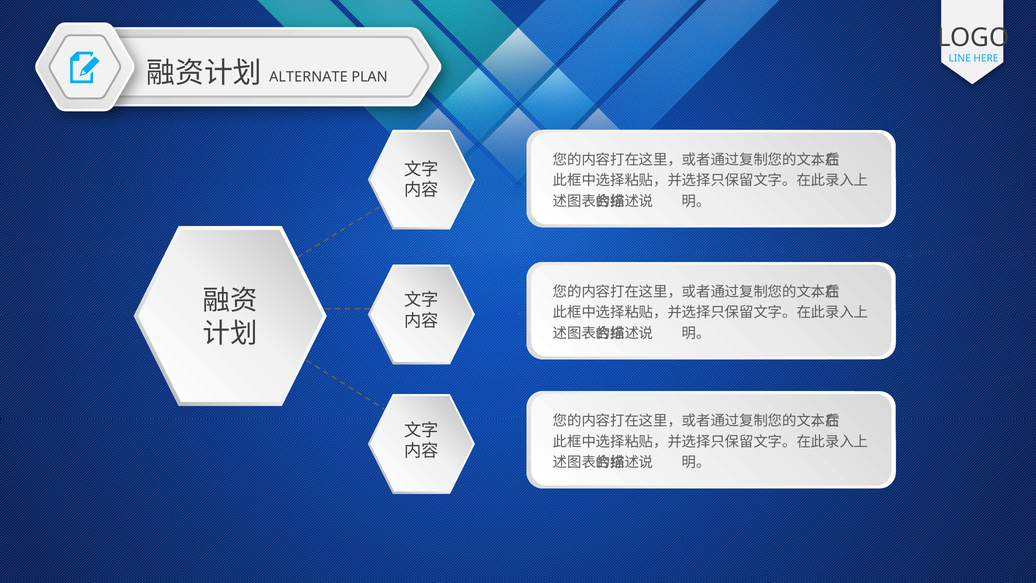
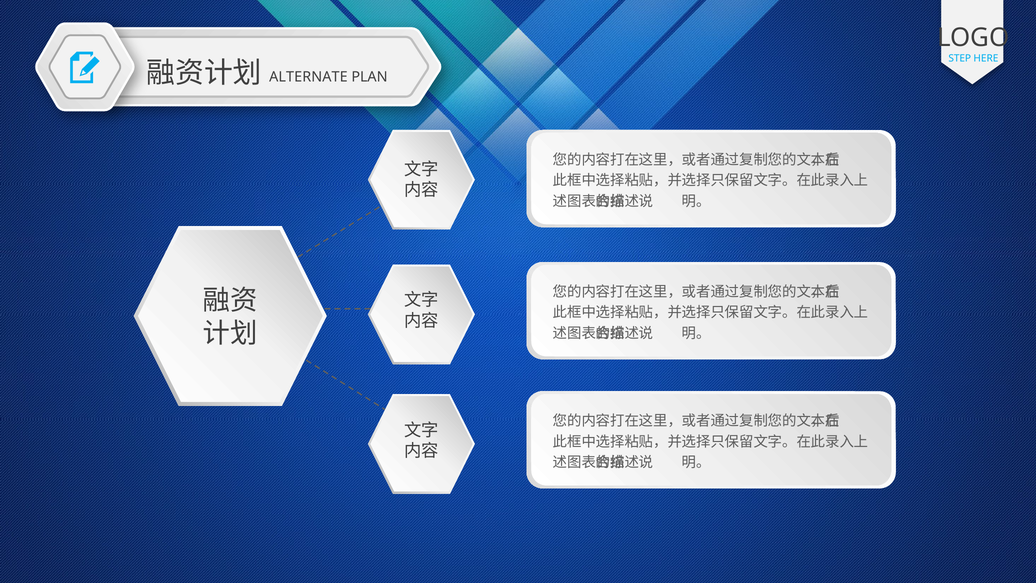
LINE: LINE -> STEP
